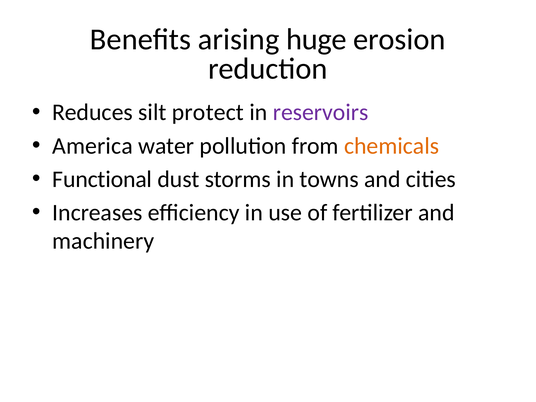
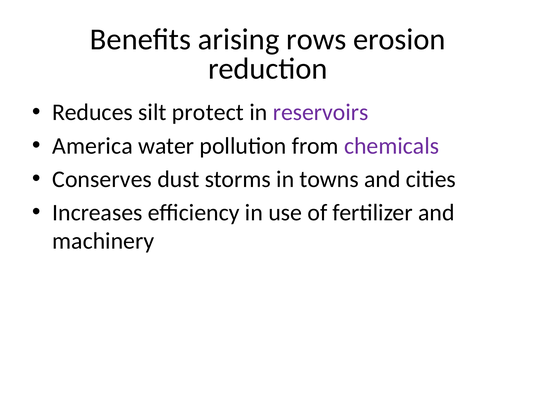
huge: huge -> rows
chemicals colour: orange -> purple
Functional: Functional -> Conserves
